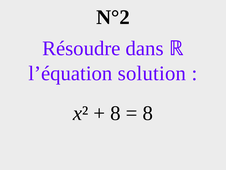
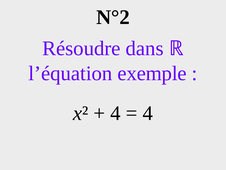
solution: solution -> exemple
8 at (115, 113): 8 -> 4
8 at (148, 113): 8 -> 4
